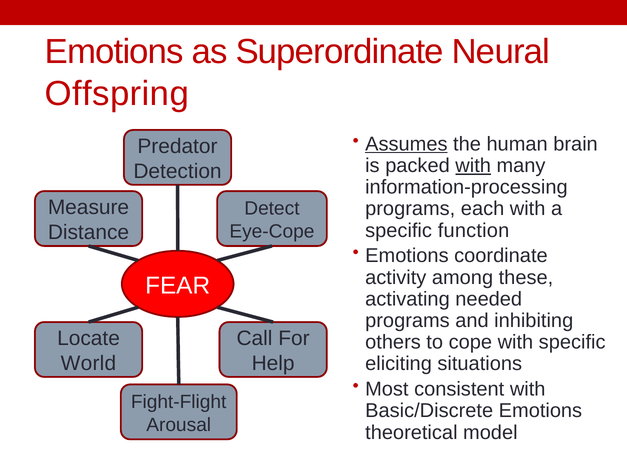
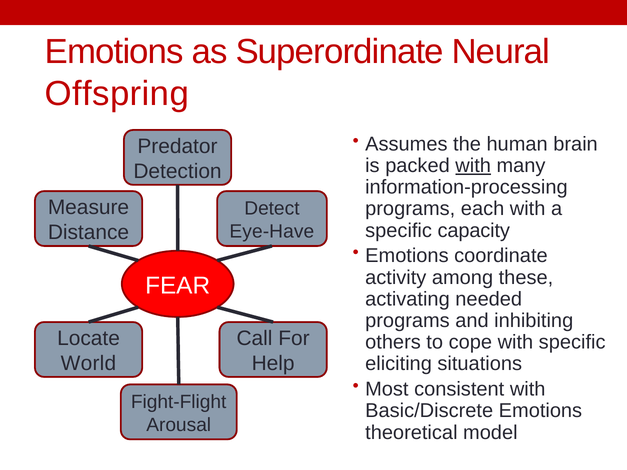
Assumes underline: present -> none
function: function -> capacity
Eye-Cope: Eye-Cope -> Eye-Have
